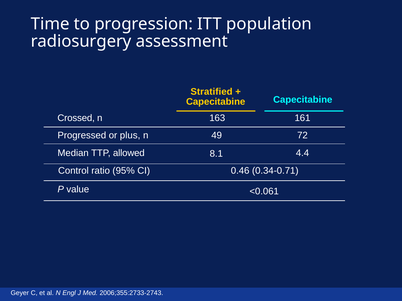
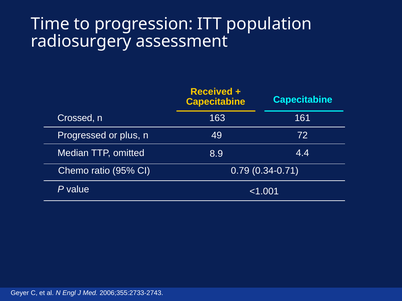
Stratified: Stratified -> Received
allowed: allowed -> omitted
8.1: 8.1 -> 8.9
Control: Control -> Chemo
0.46: 0.46 -> 0.79
<0.061: <0.061 -> <1.001
